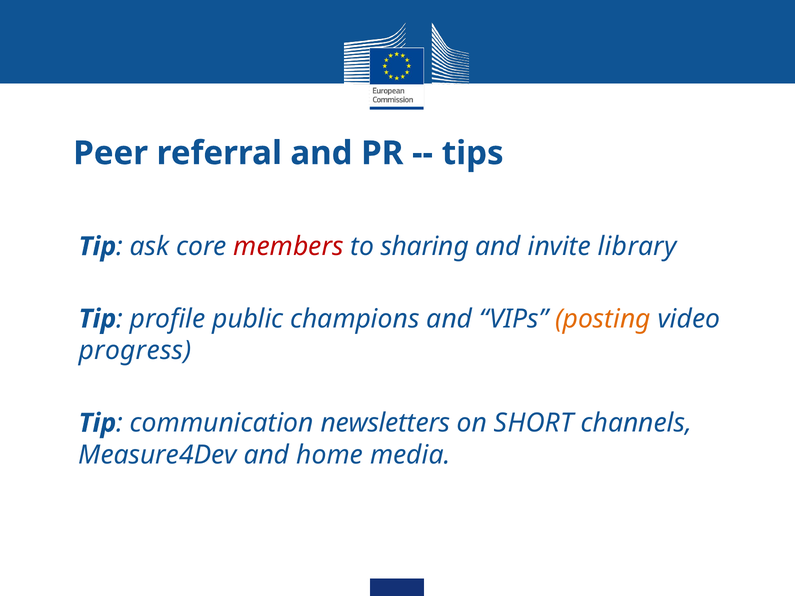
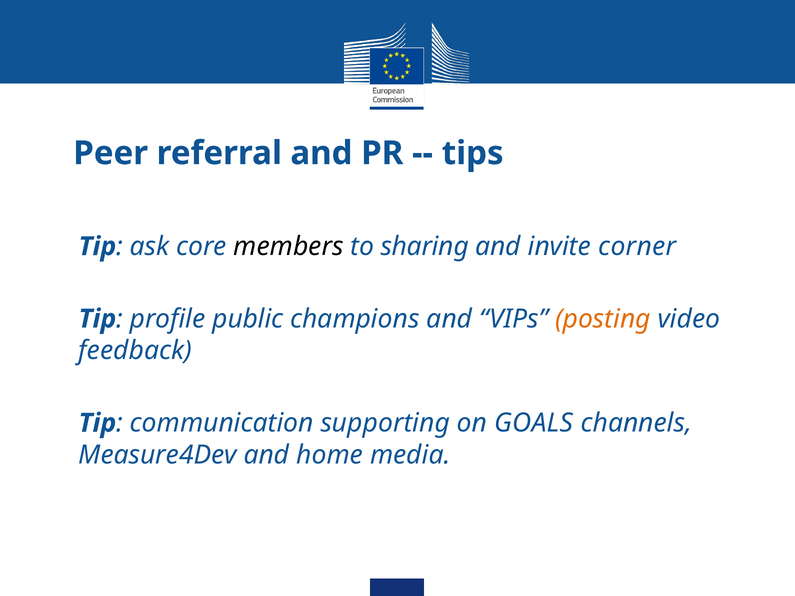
members colour: red -> black
library: library -> corner
progress: progress -> feedback
newsletters: newsletters -> supporting
SHORT: SHORT -> GOALS
